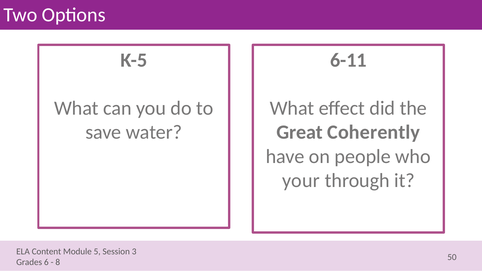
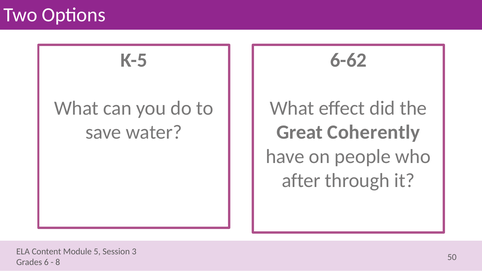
6-11: 6-11 -> 6-62
your: your -> after
